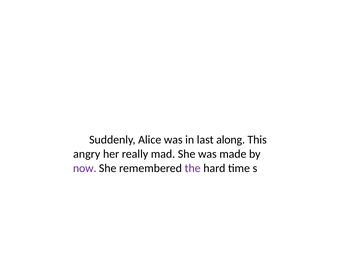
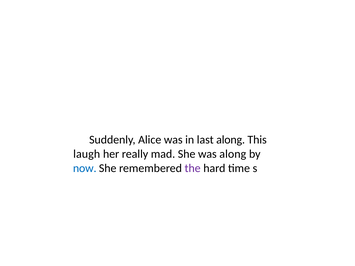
angry: angry -> laugh
was made: made -> along
now colour: purple -> blue
